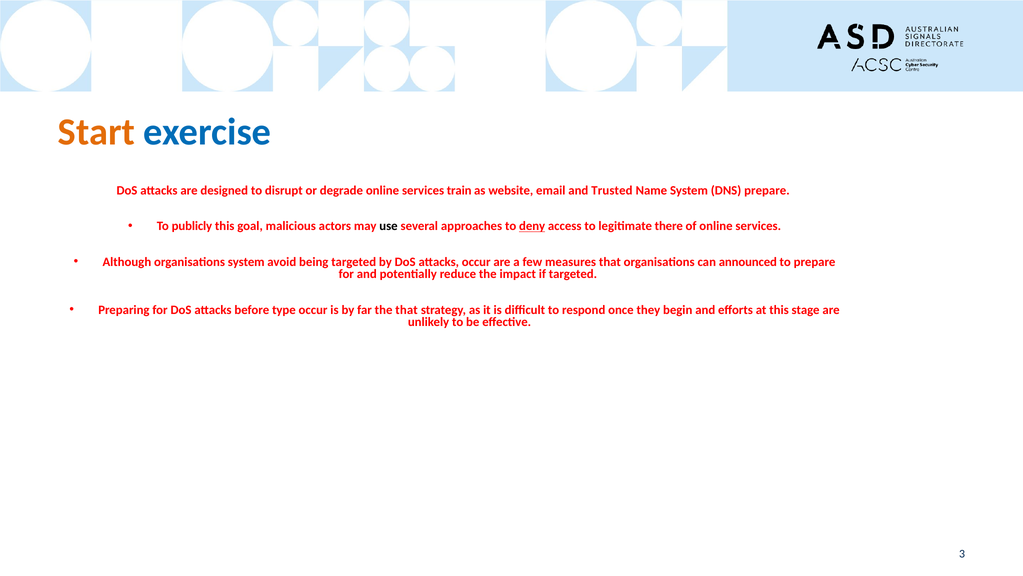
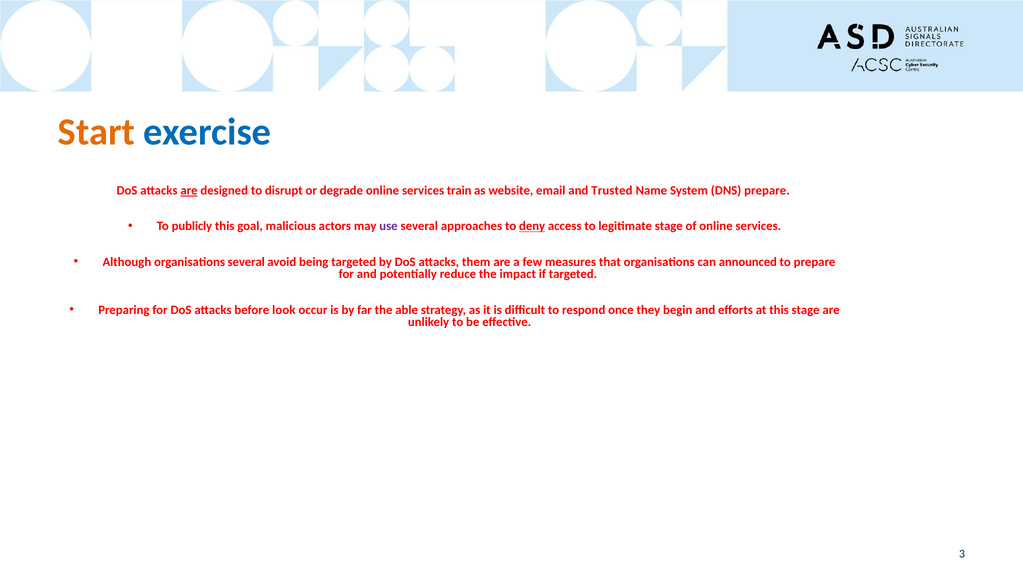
are at (189, 190) underline: none -> present
use colour: black -> purple
legitimate there: there -> stage
organisations system: system -> several
attacks occur: occur -> them
type: type -> look
the that: that -> able
